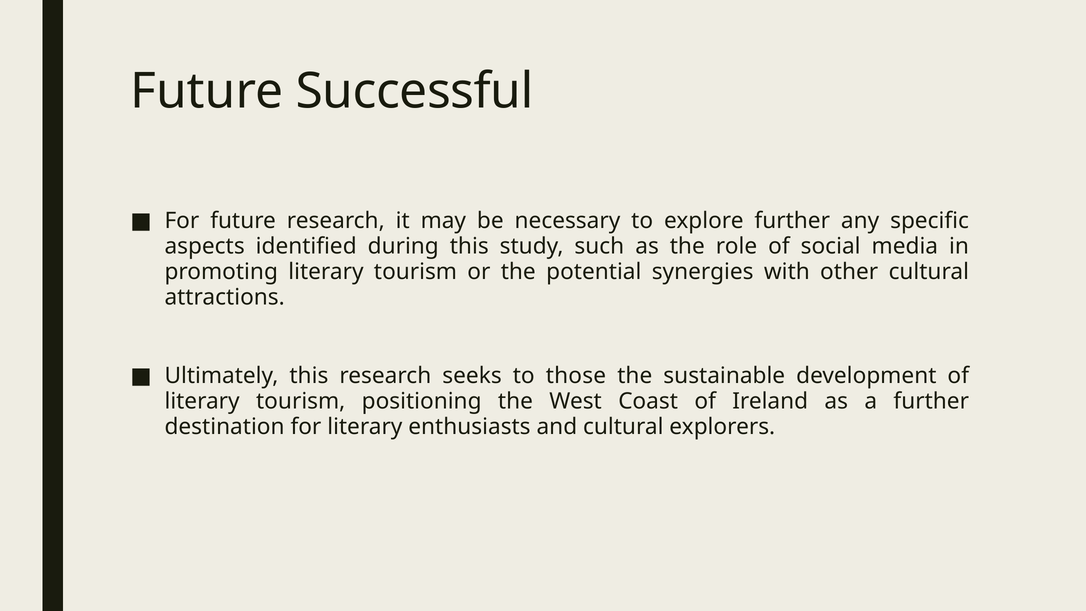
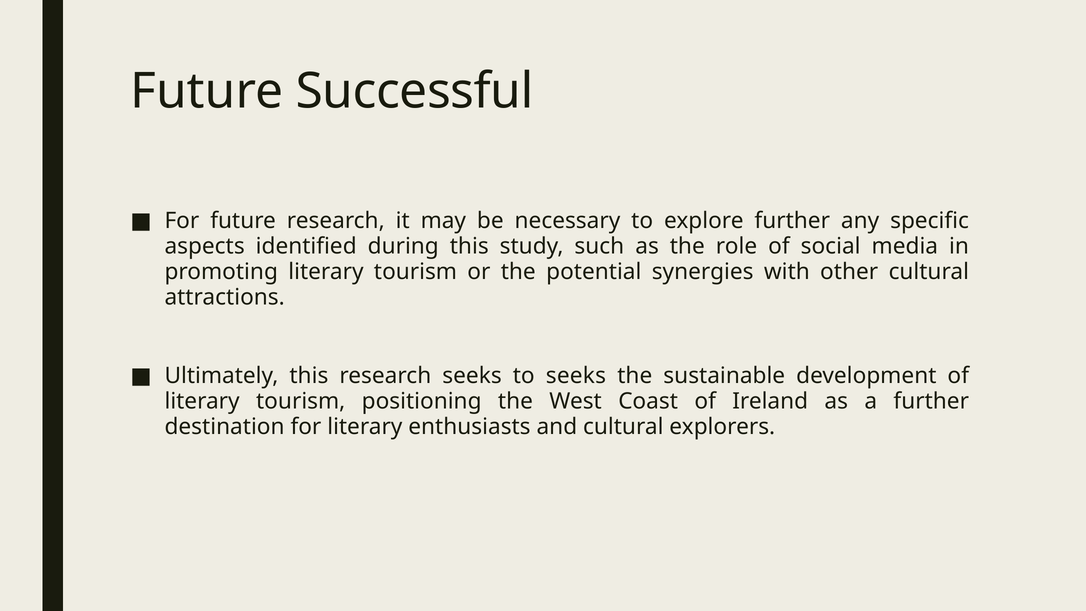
to those: those -> seeks
